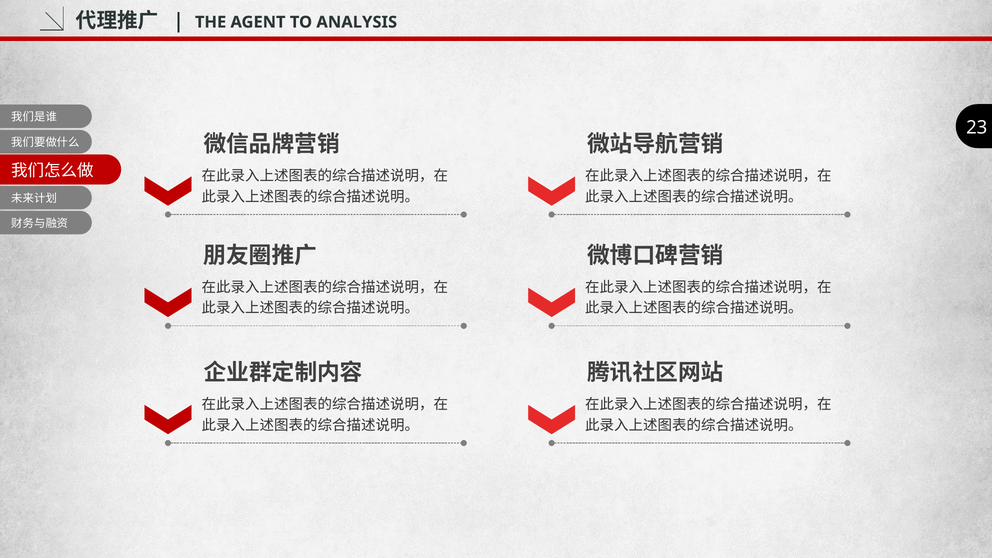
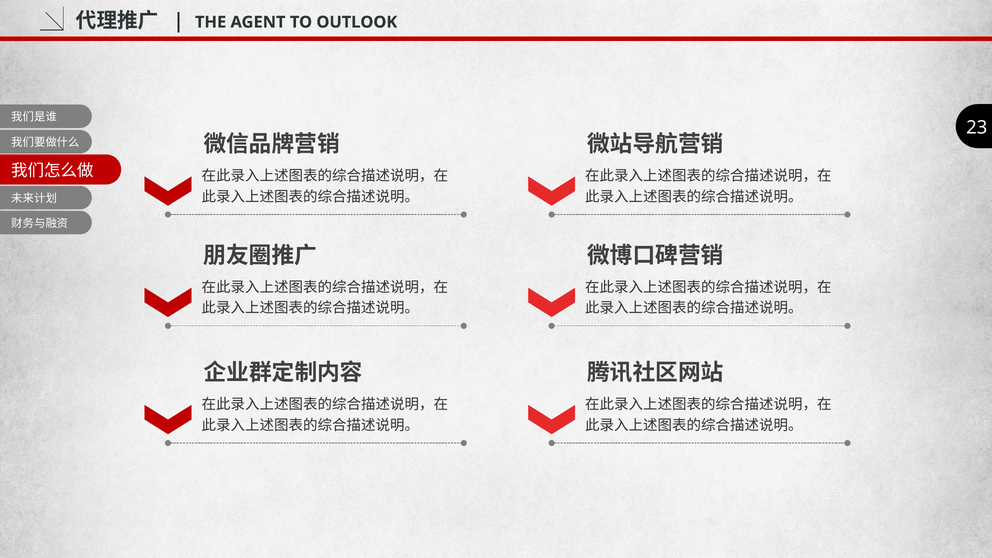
ANALYSIS: ANALYSIS -> OUTLOOK
